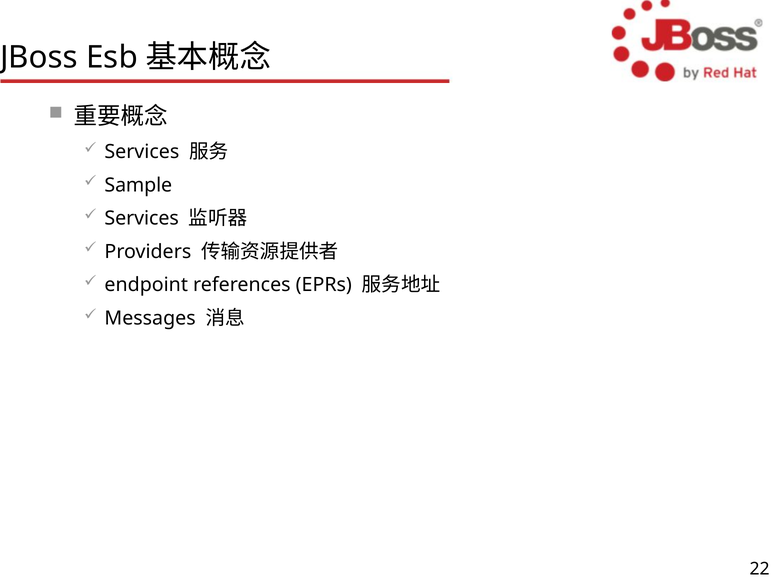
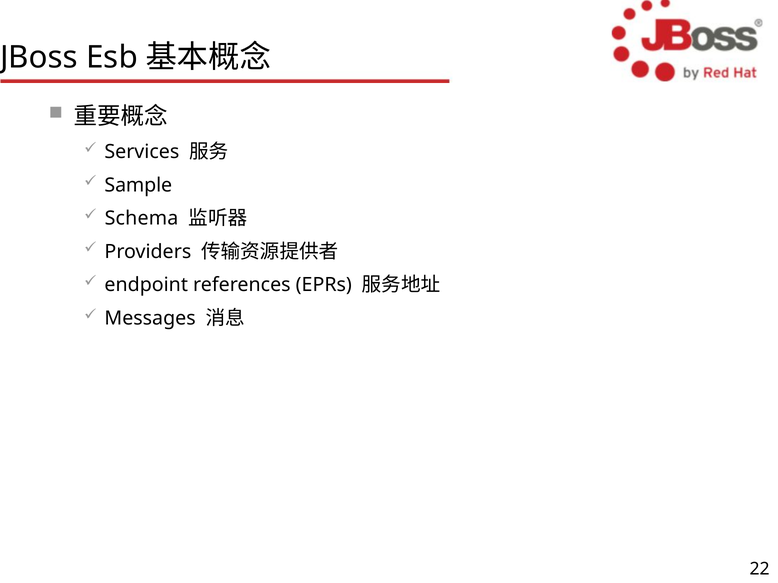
Services at (142, 219): Services -> Schema
